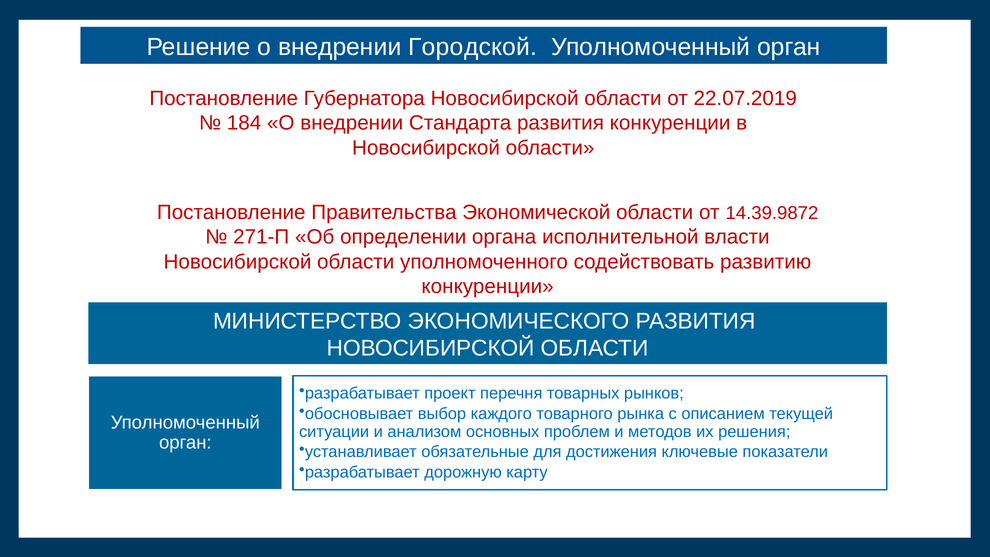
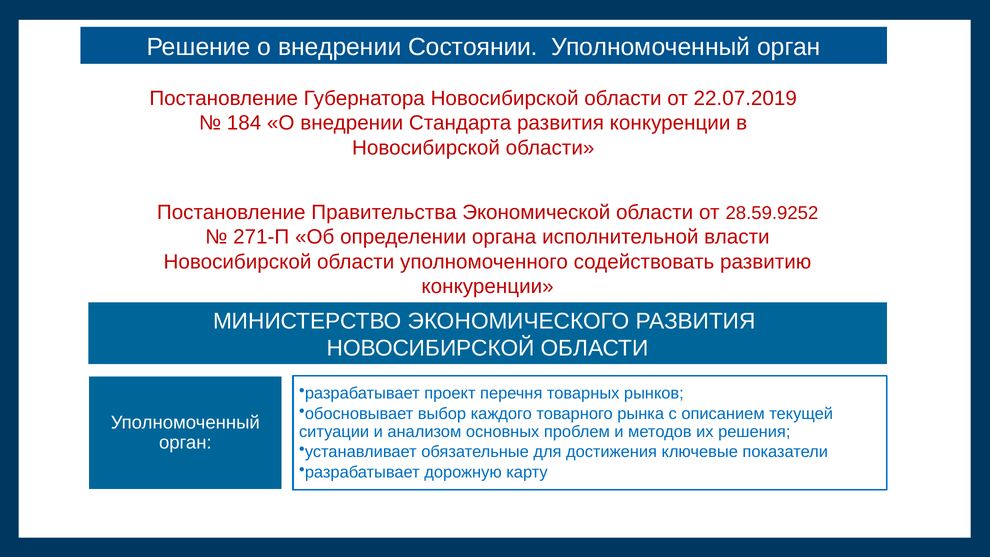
Городской: Городской -> Состоянии
14.39.9872: 14.39.9872 -> 28.59.9252
